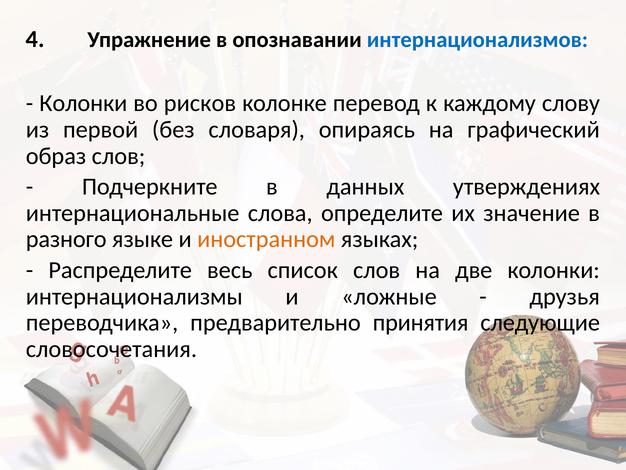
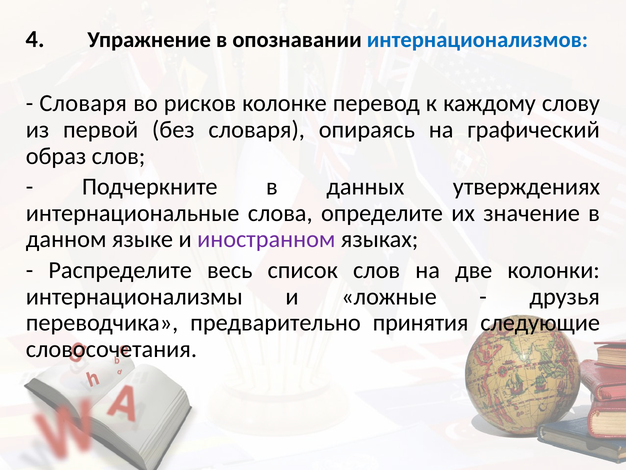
Колонки at (83, 103): Колонки -> Словаря
разного: разного -> данном
иностранном colour: orange -> purple
